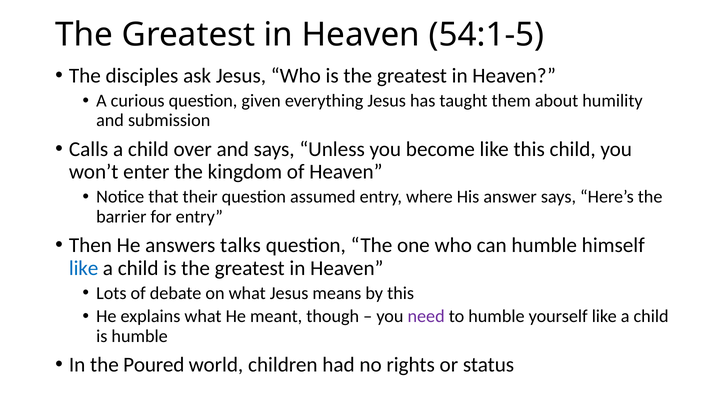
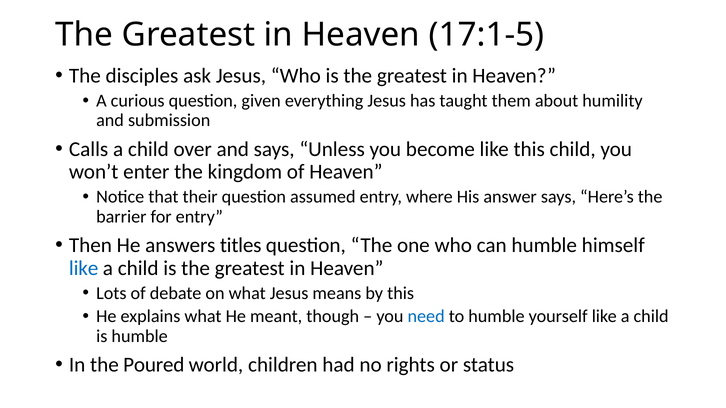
54:1-5: 54:1-5 -> 17:1-5
talks: talks -> titles
need colour: purple -> blue
